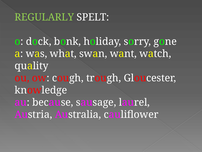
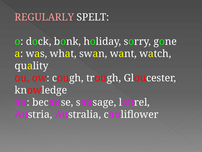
REGULARLY colour: light green -> pink
